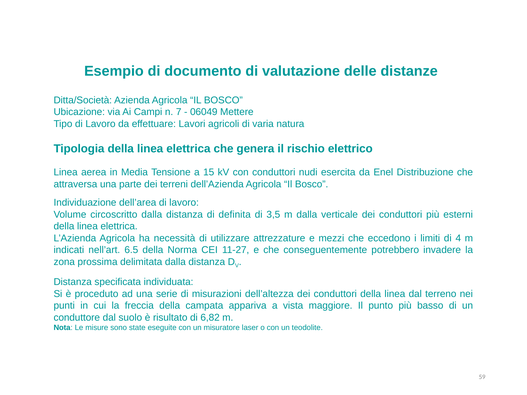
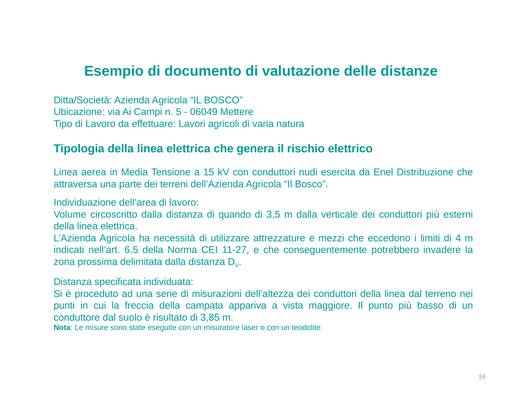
7: 7 -> 5
definita: definita -> quando
6,82: 6,82 -> 3,85
